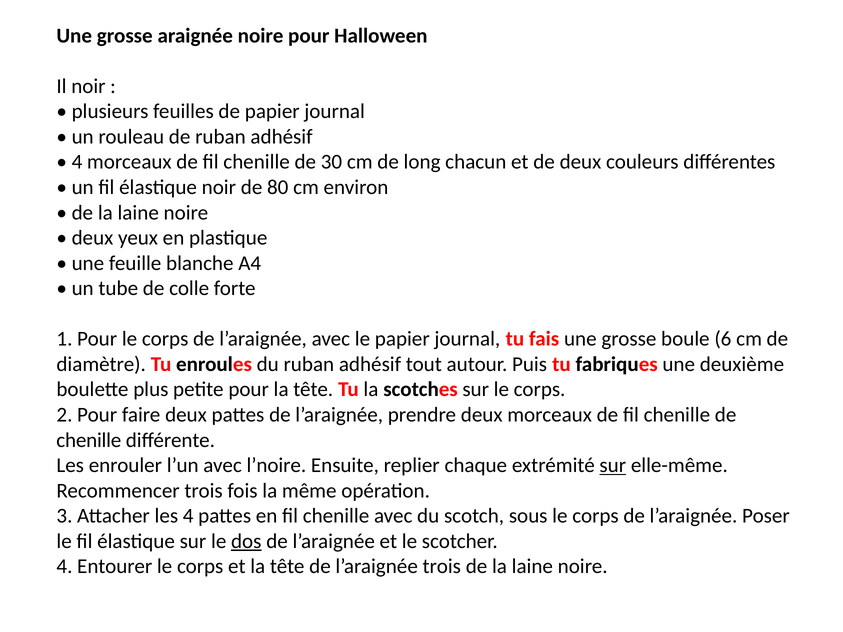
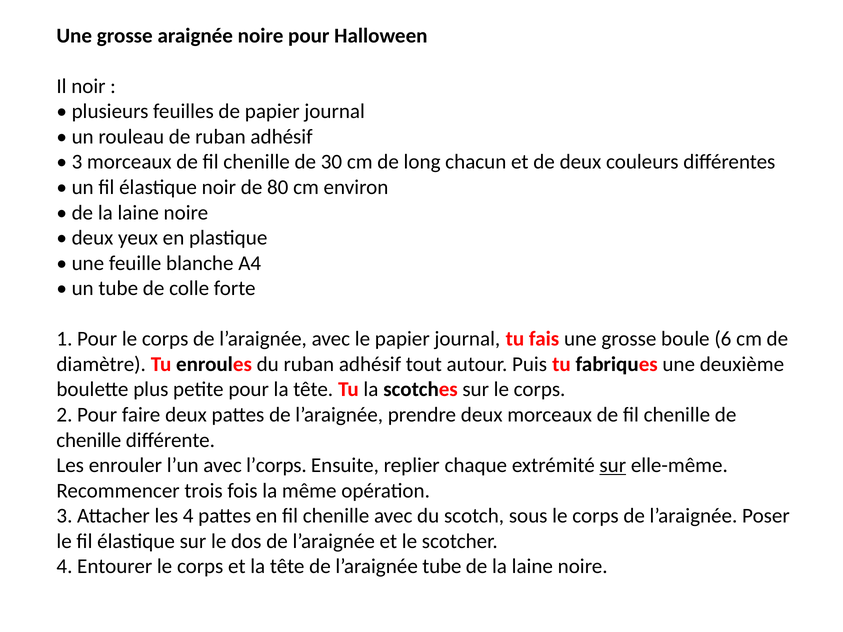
4 at (77, 162): 4 -> 3
l’noire: l’noire -> l’corps
dos underline: present -> none
l’araignée trois: trois -> tube
